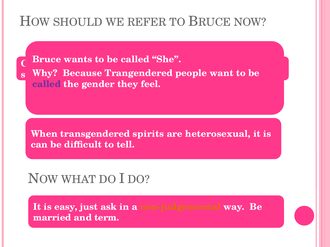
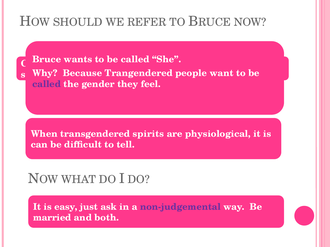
heterosexual: heterosexual -> physiological
non-judgemental colour: orange -> purple
term: term -> both
